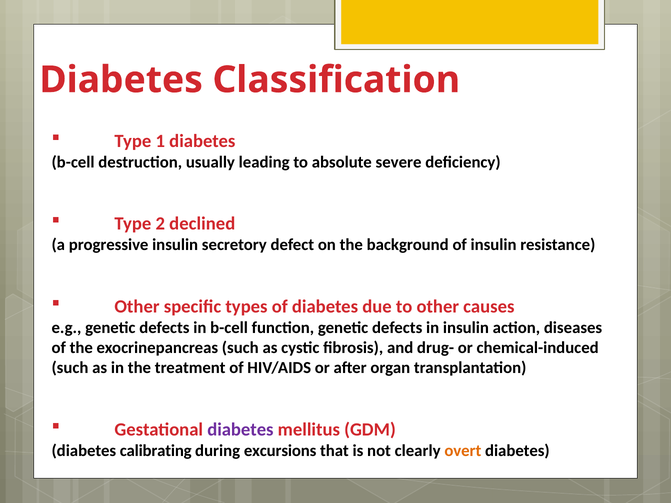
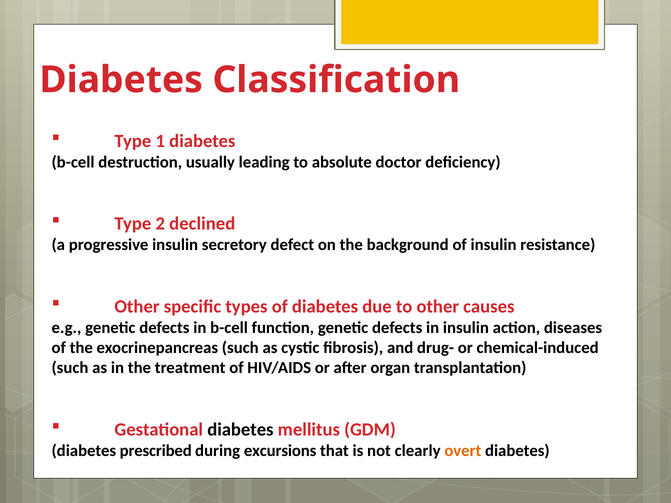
severe: severe -> doctor
diabetes at (240, 430) colour: purple -> black
calibrating: calibrating -> prescribed
